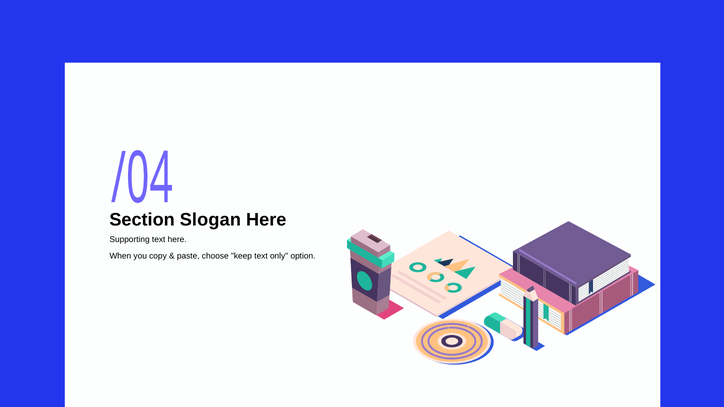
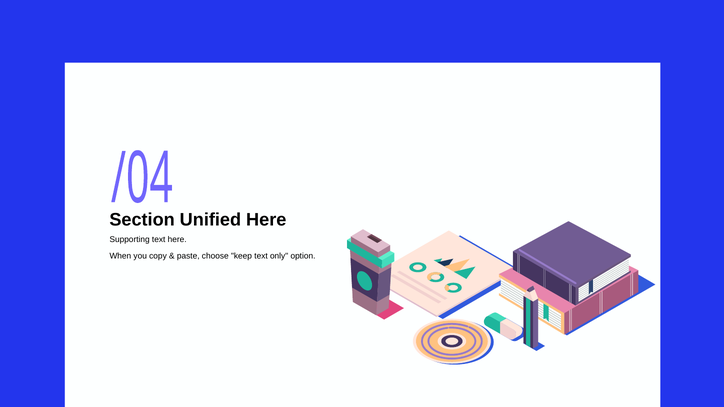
Slogan: Slogan -> Unified
